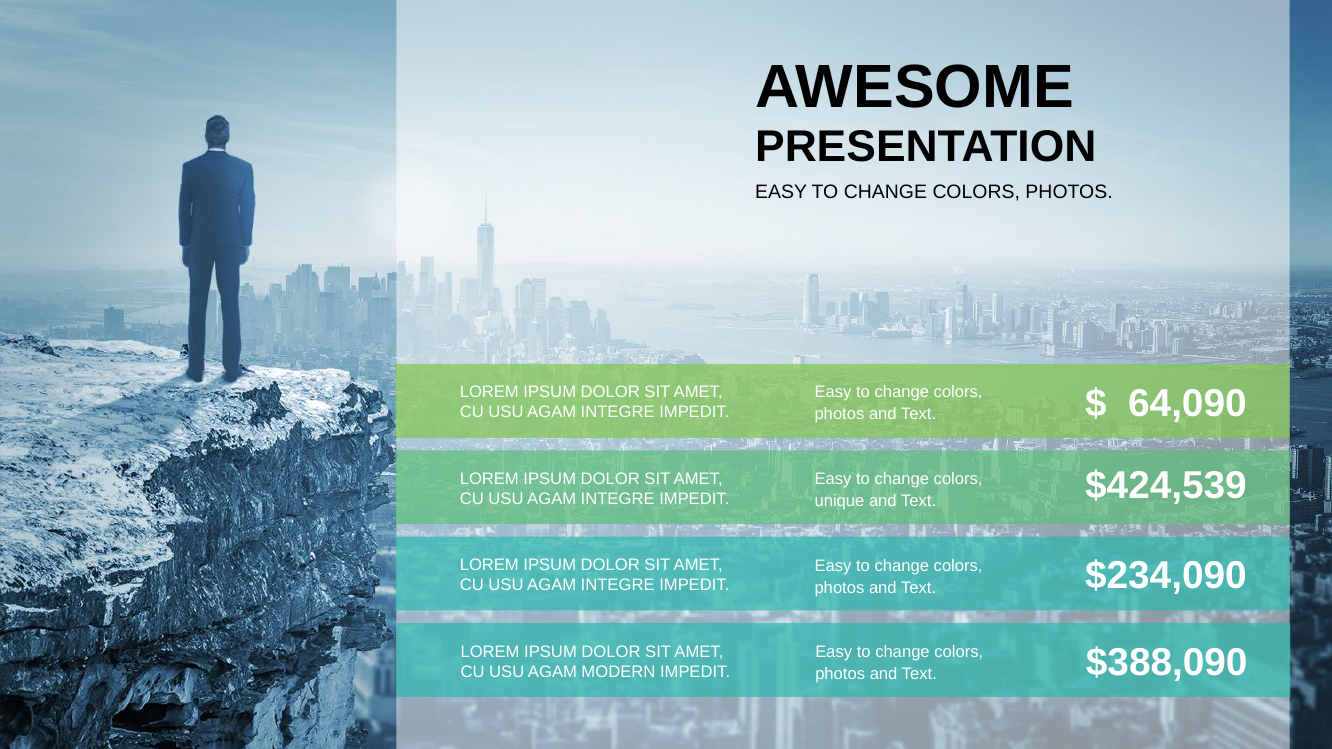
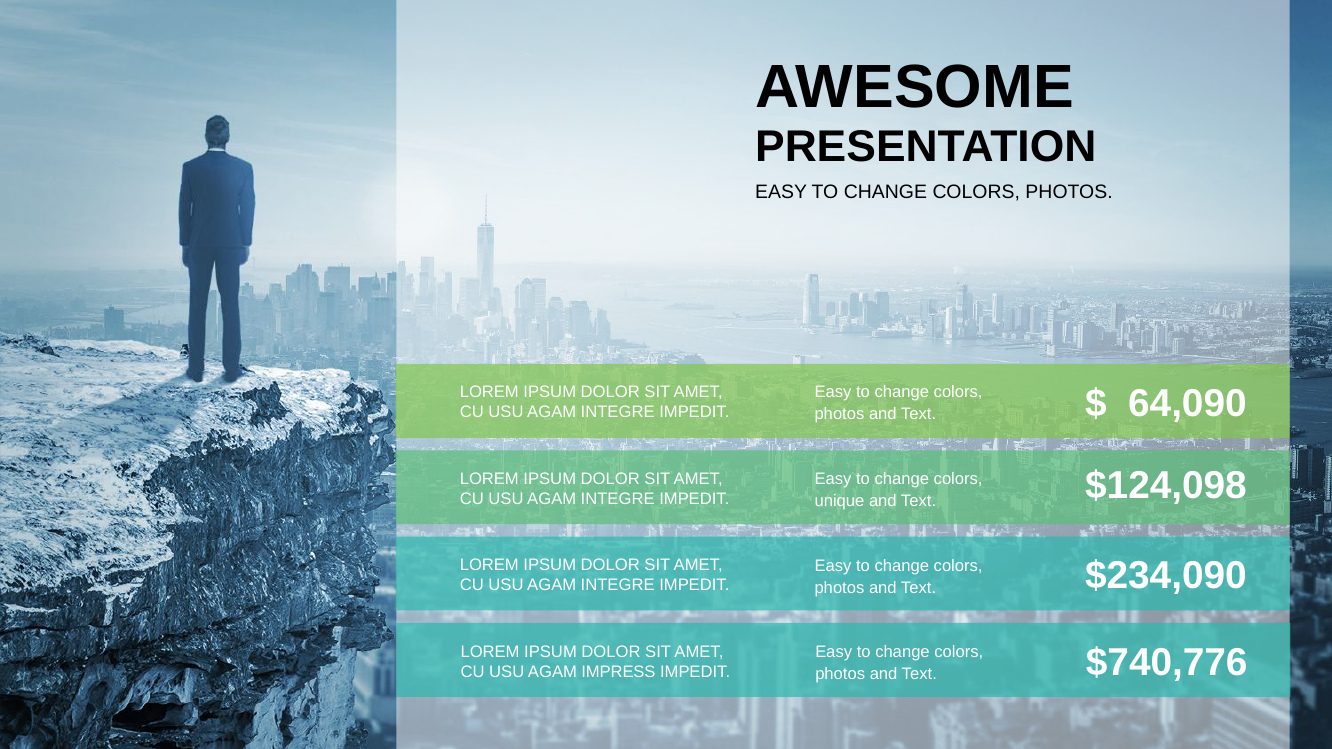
$424,539: $424,539 -> $124,098
$388,090: $388,090 -> $740,776
MODERN: MODERN -> IMPRESS
